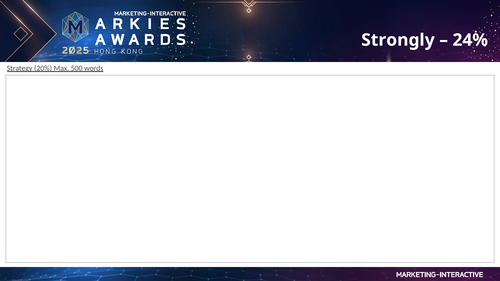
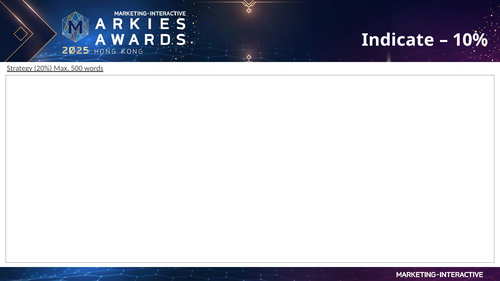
Strongly: Strongly -> Indicate
24%: 24% -> 10%
